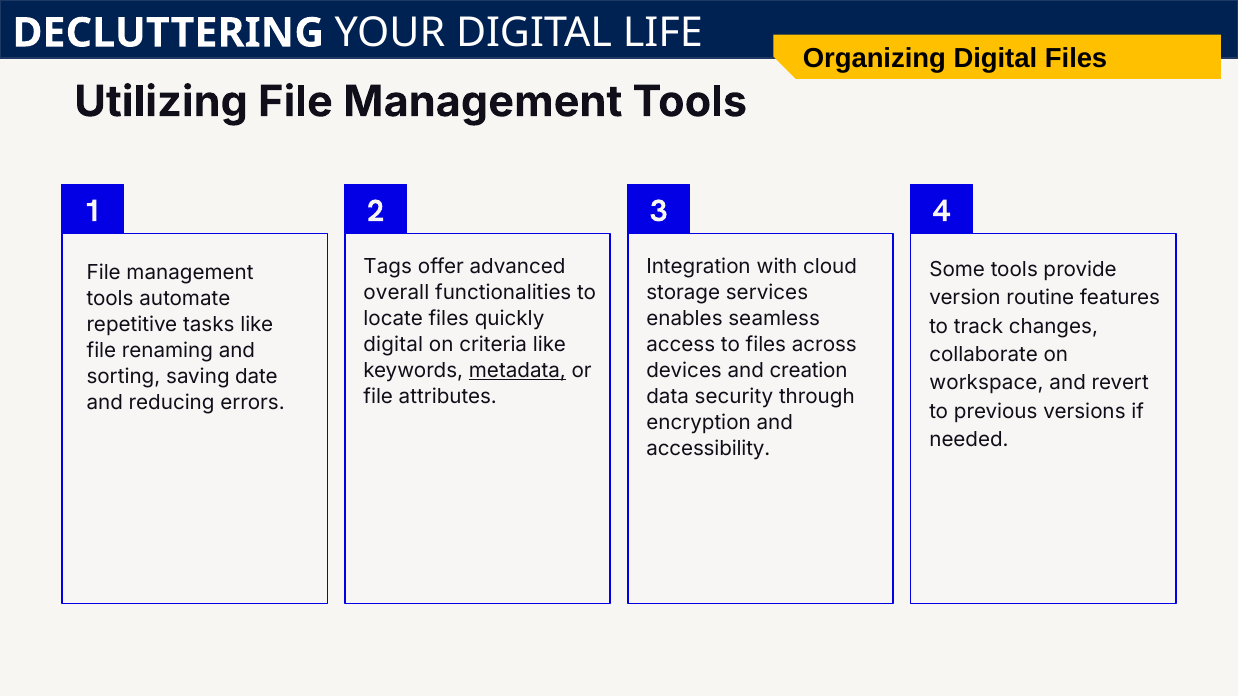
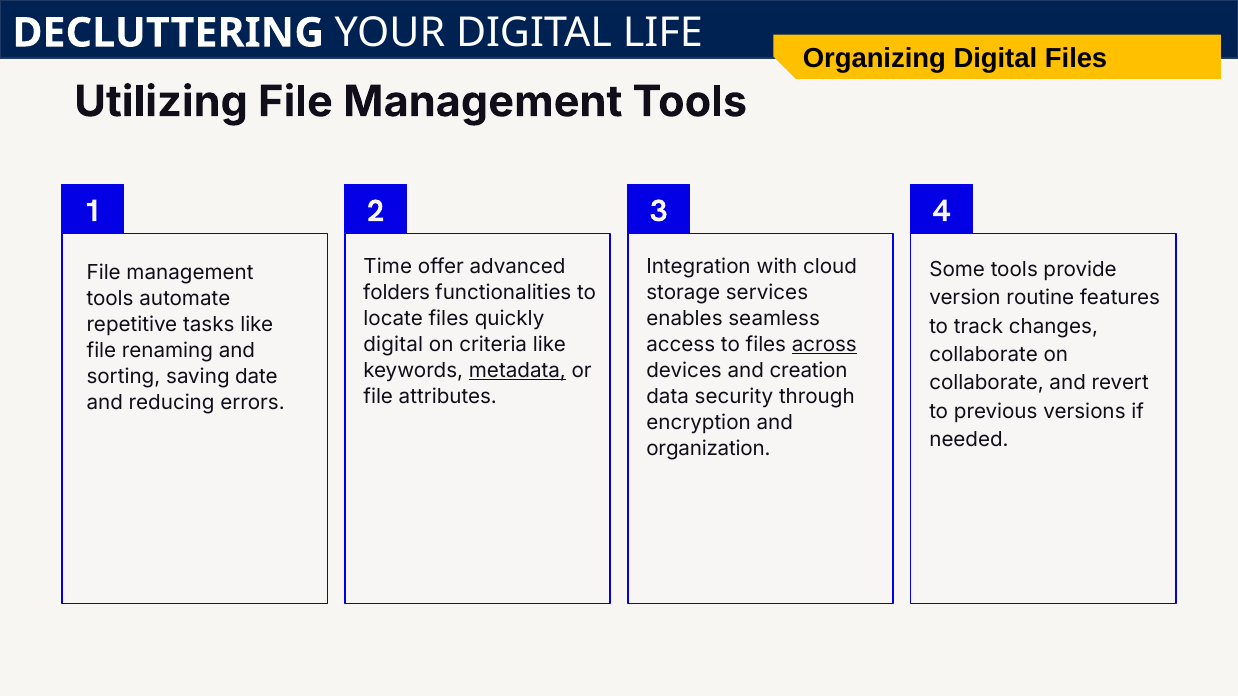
Tags: Tags -> Time
overall: overall -> folders
across underline: none -> present
workspace at (986, 383): workspace -> collaborate
accessibility: accessibility -> organization
